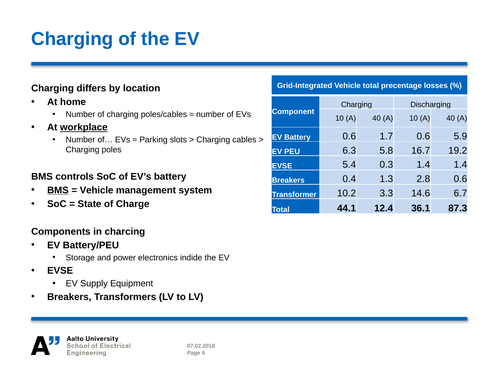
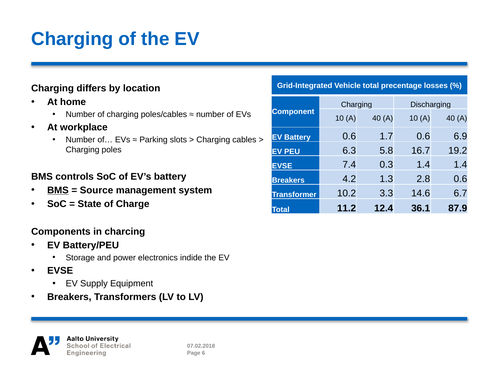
workplace underline: present -> none
5.9: 5.9 -> 6.9
5.4: 5.4 -> 7.4
0.4: 0.4 -> 4.2
Vehicle at (97, 190): Vehicle -> Source
44.1: 44.1 -> 11.2
87.3: 87.3 -> 87.9
